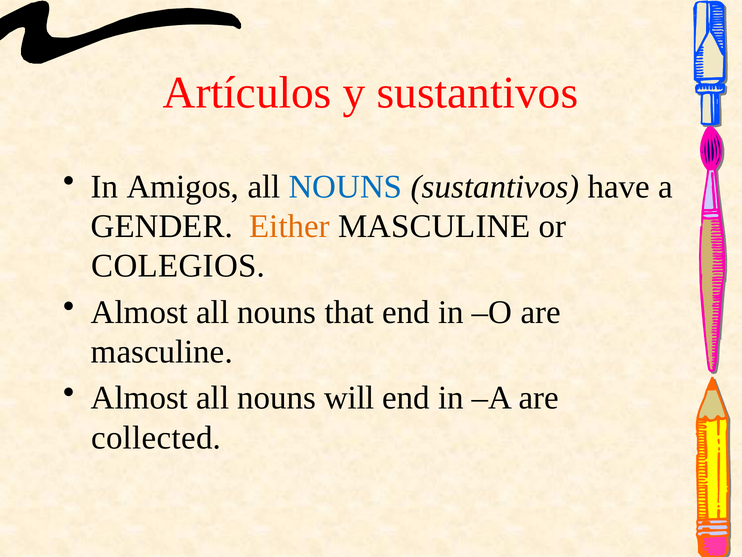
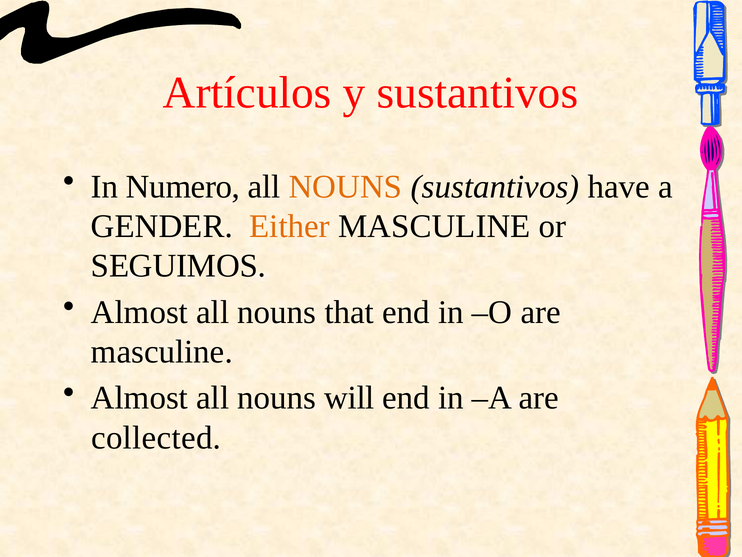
Amigos: Amigos -> Numero
NOUNS at (345, 187) colour: blue -> orange
COLEGIOS: COLEGIOS -> SEGUIMOS
